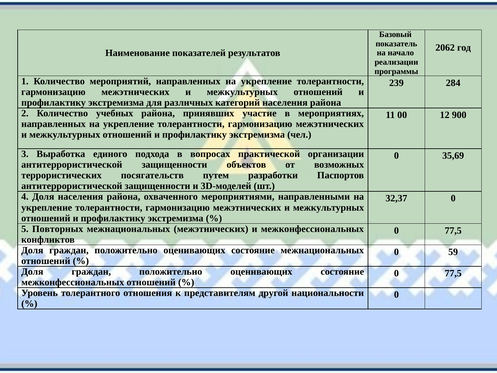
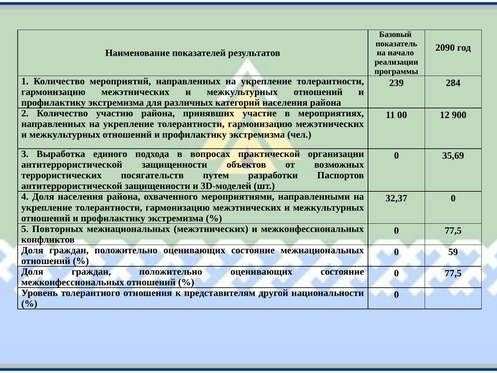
2062: 2062 -> 2090
учебных: учебных -> участию
